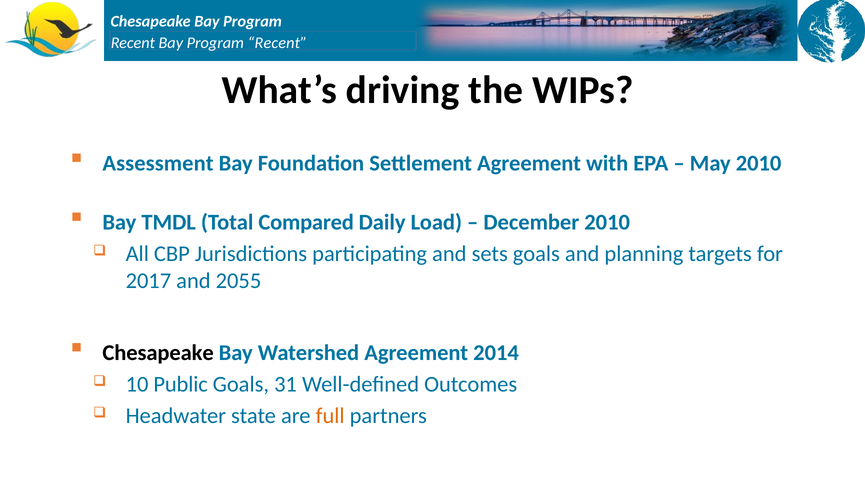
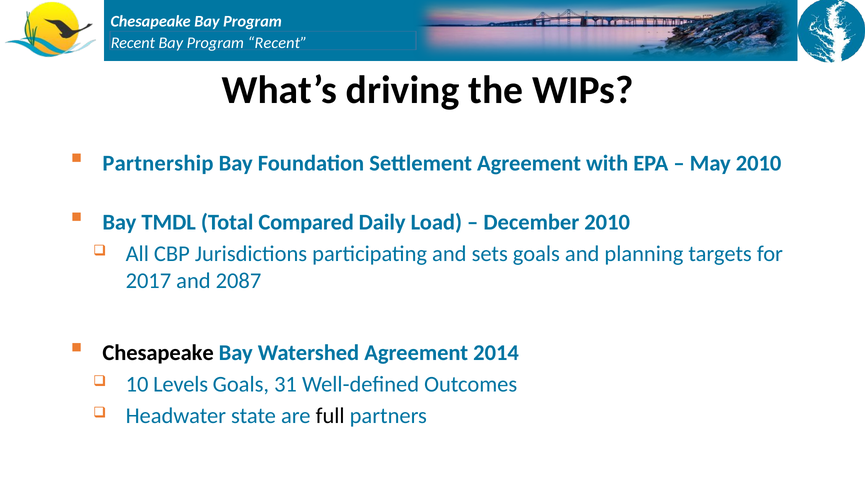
Assessment: Assessment -> Partnership
2055: 2055 -> 2087
Public: Public -> Levels
full colour: orange -> black
